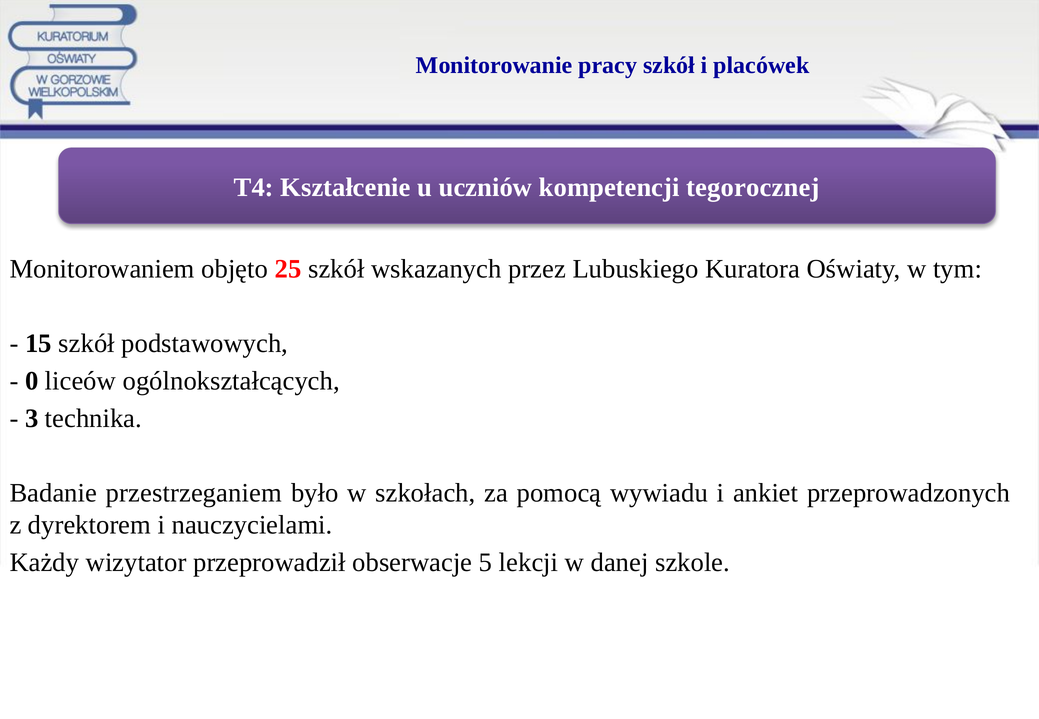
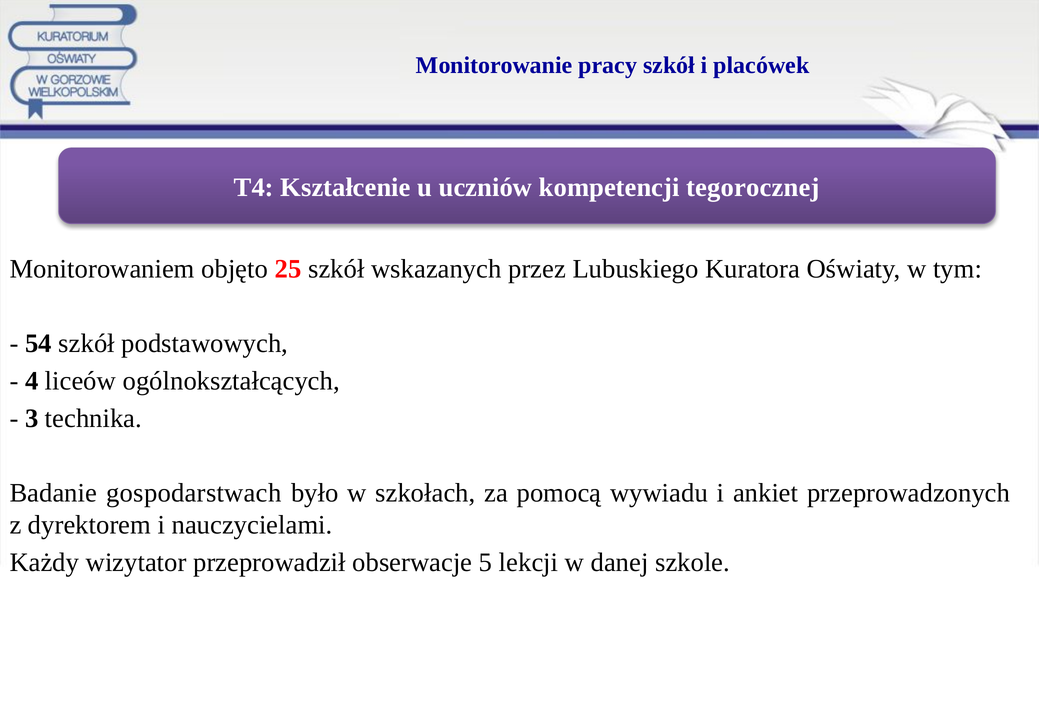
15: 15 -> 54
0: 0 -> 4
przestrzeganiem: przestrzeganiem -> gospodarstwach
